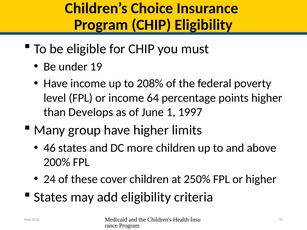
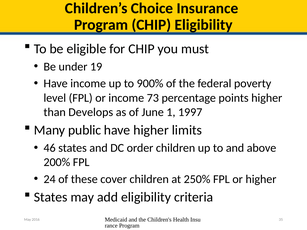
208%: 208% -> 900%
64: 64 -> 73
group: group -> public
more: more -> order
